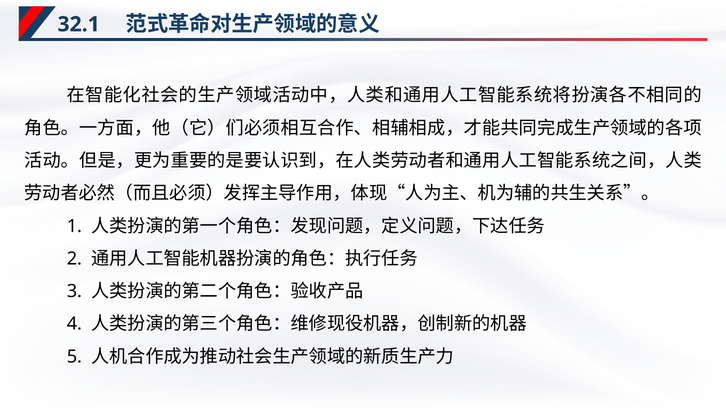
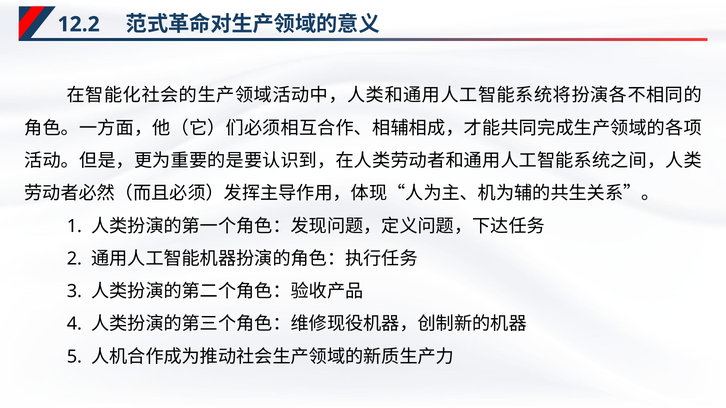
32.1: 32.1 -> 12.2
